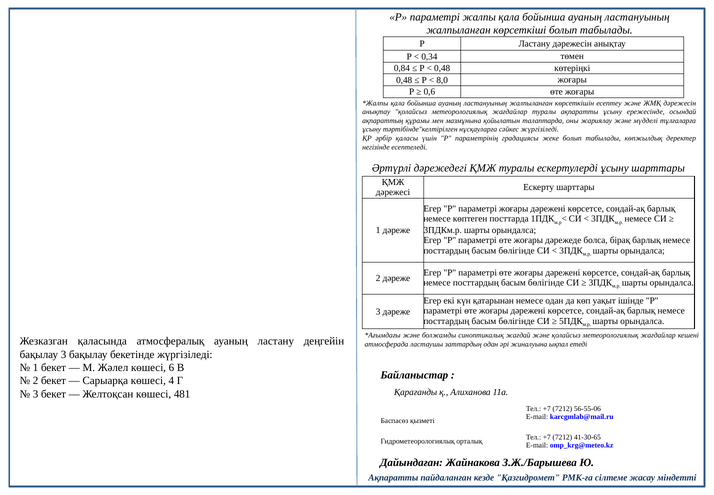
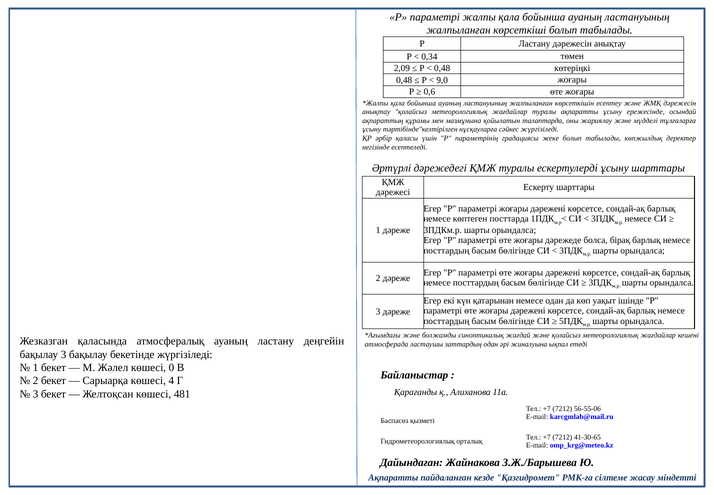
0,84: 0,84 -> 2,09
8,0: 8,0 -> 9,0
6: 6 -> 0
